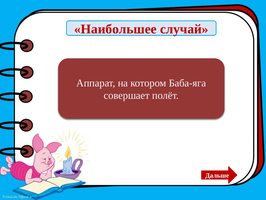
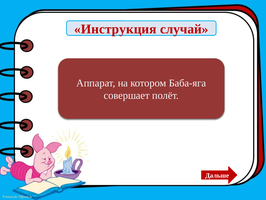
Наибольшее: Наибольшее -> Инструкция
